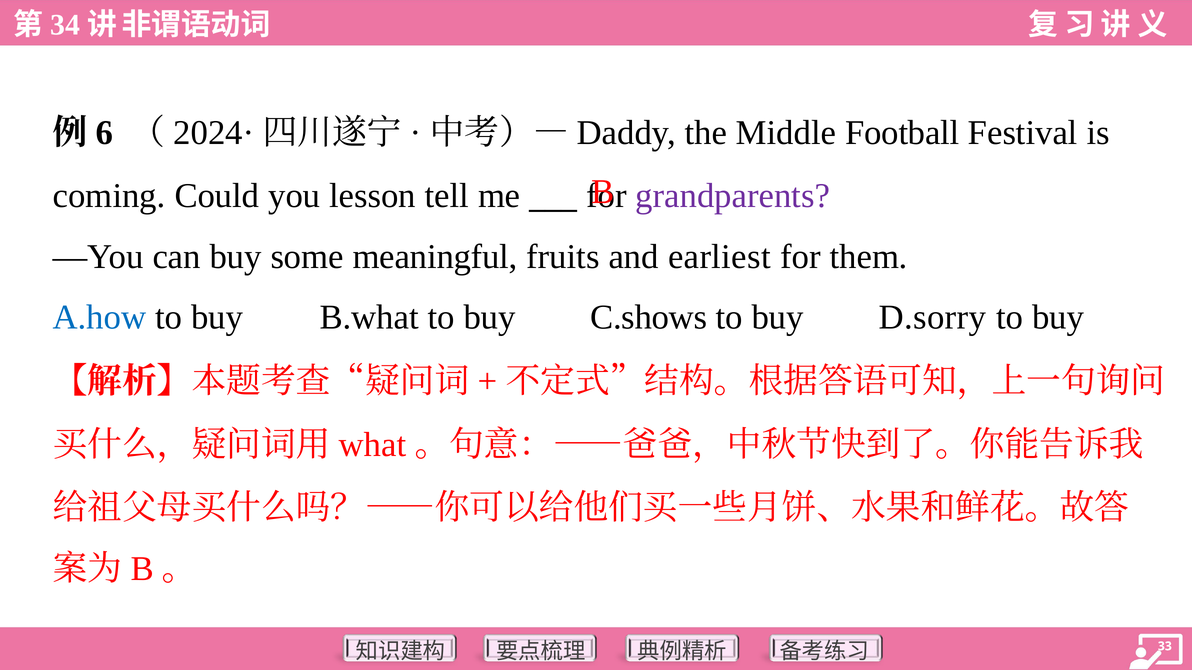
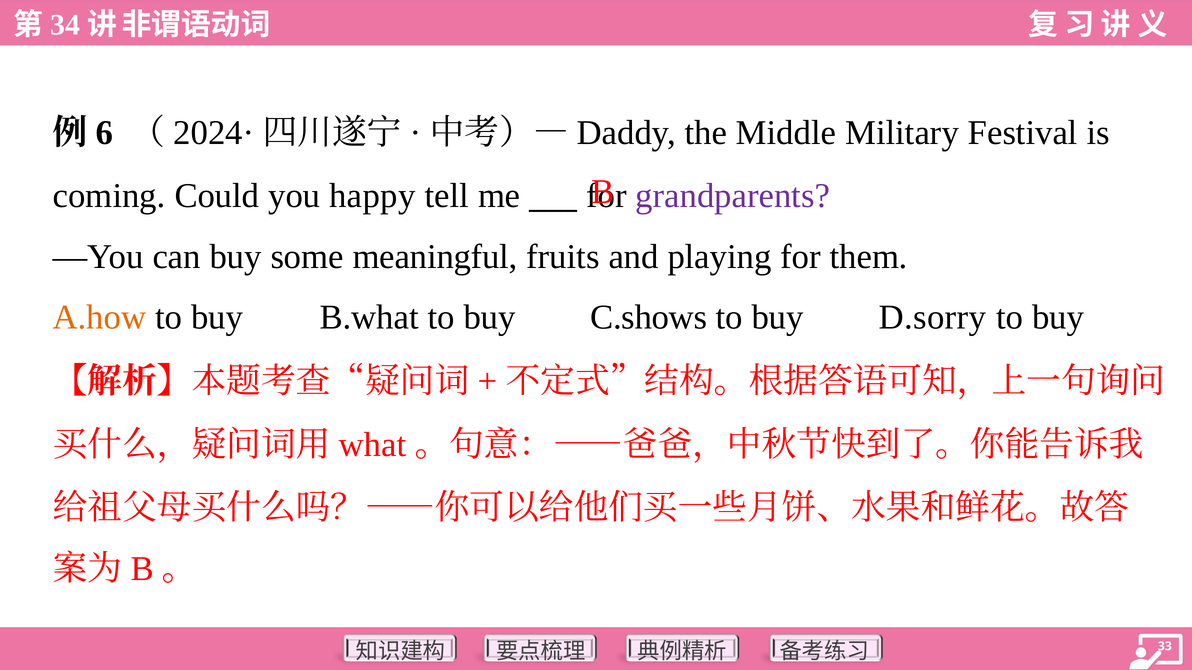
Football: Football -> Military
lesson: lesson -> happy
earliest: earliest -> playing
A.how colour: blue -> orange
